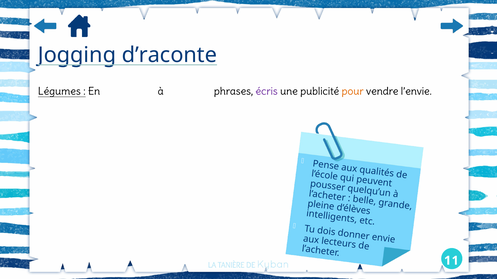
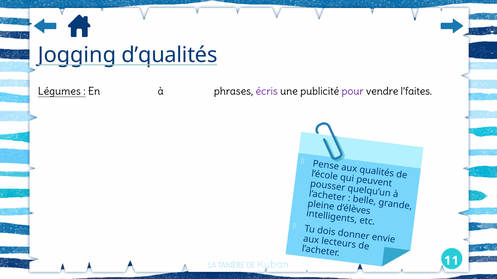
d’raconte: d’raconte -> d’qualités
pour colour: orange -> purple
l’envie: l’envie -> l’faites
